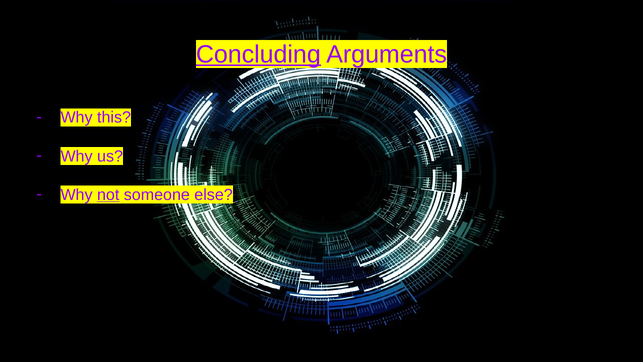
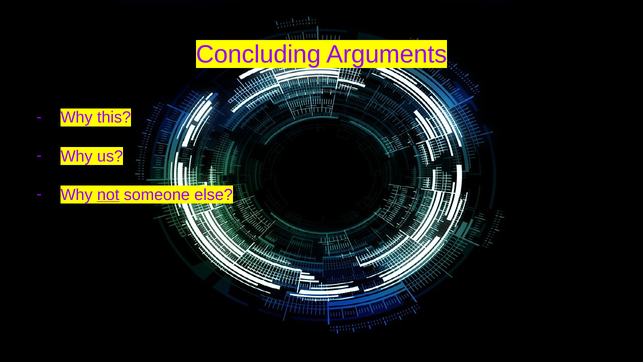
Concluding underline: present -> none
